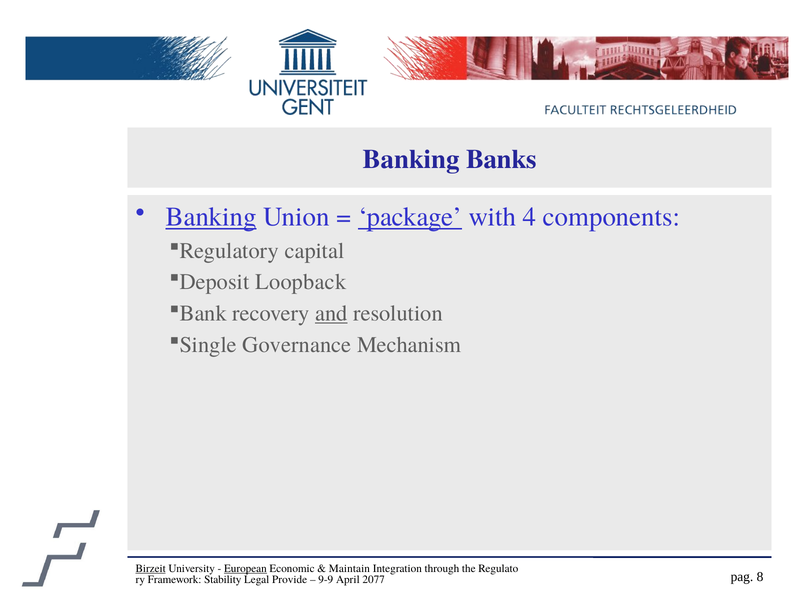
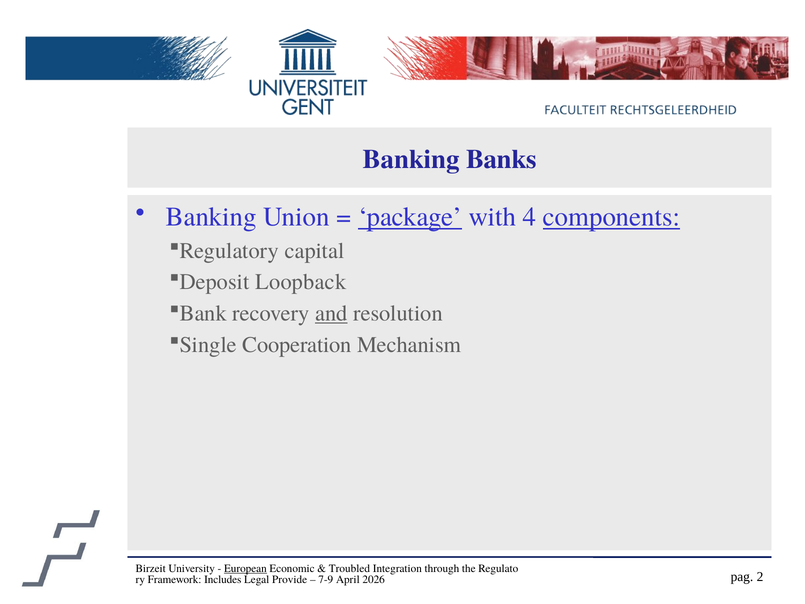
Banking at (211, 217) underline: present -> none
components underline: none -> present
Governance: Governance -> Cooperation
Birzeit underline: present -> none
Maintain: Maintain -> Troubled
8: 8 -> 2
Stability: Stability -> Includes
9-9: 9-9 -> 7-9
2077: 2077 -> 2026
